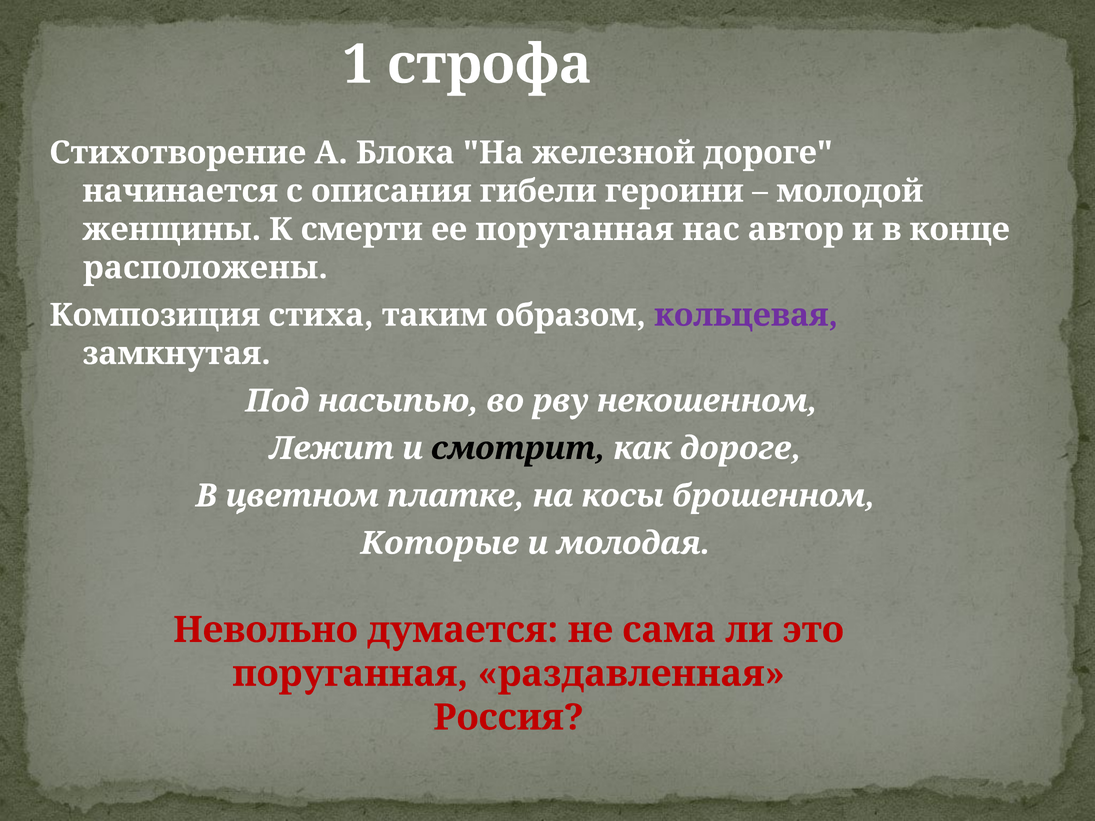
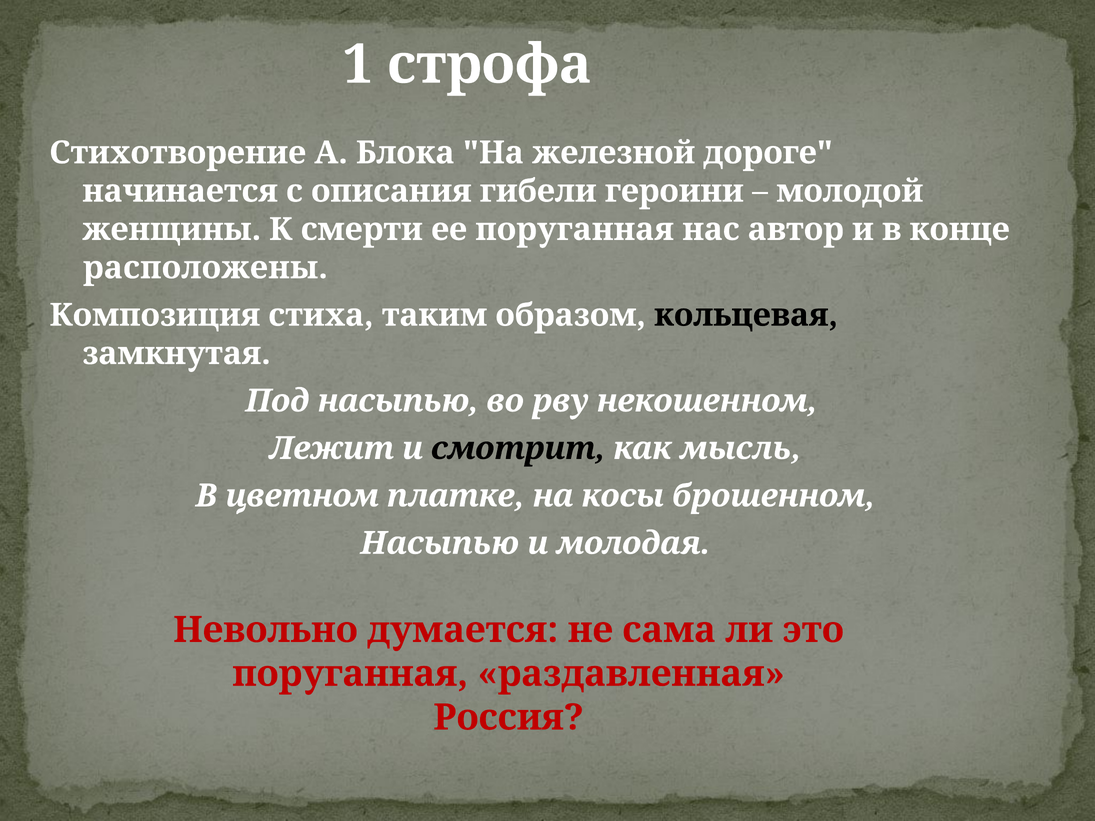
кольцевая colour: purple -> black
как дороге: дороге -> мысль
Которые at (440, 543): Которые -> Насыпью
